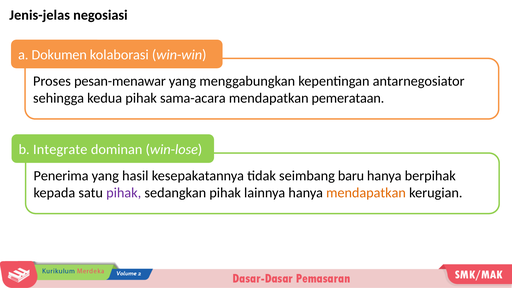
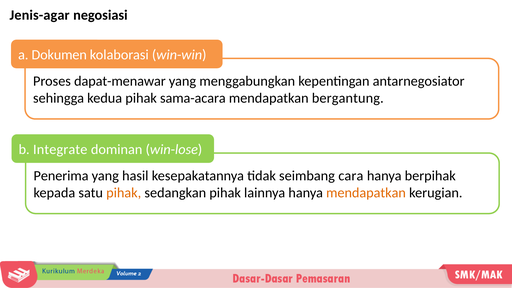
Jenis-jelas: Jenis-jelas -> Jenis-agar
pesan-menawar: pesan-menawar -> dapat-menawar
pemerataan: pemerataan -> bergantung
baru: baru -> cara
pihak at (124, 193) colour: purple -> orange
